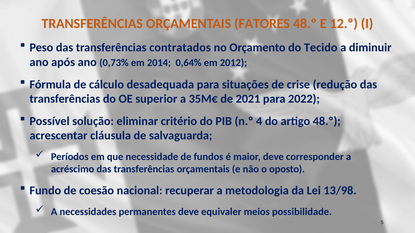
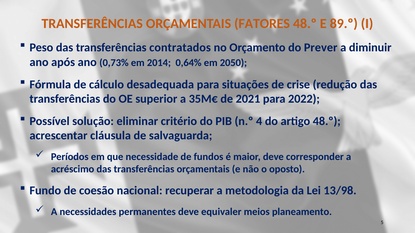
12.º: 12.º -> 89.º
Tecido: Tecido -> Prever
2012: 2012 -> 2050
possibilidade: possibilidade -> planeamento
